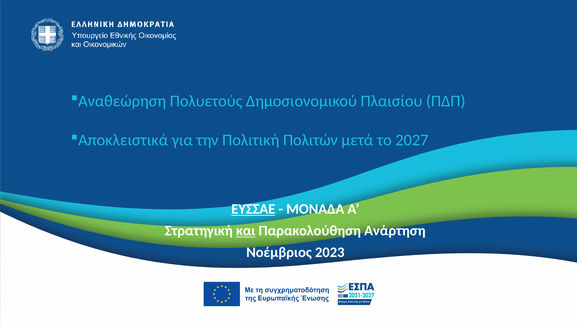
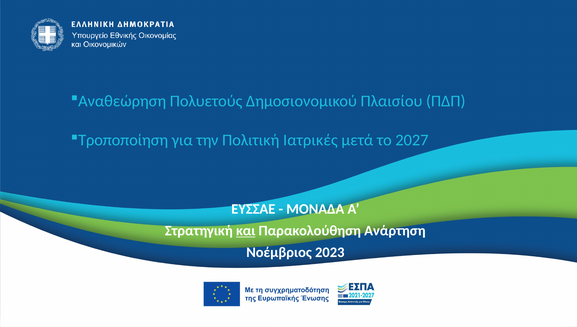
Αποκλειστικά: Αποκλειστικά -> Τροποποίηση
Πολιτών: Πολιτών -> Ιατρικές
ΕΥΣΣΑΕ underline: present -> none
